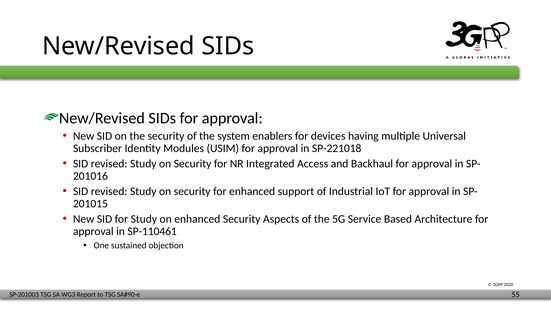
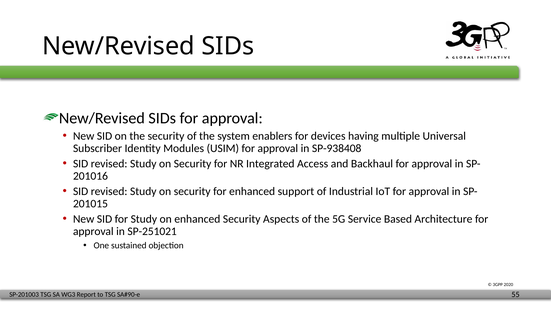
SP-221018: SP-221018 -> SP-938408
SP-110461: SP-110461 -> SP-251021
